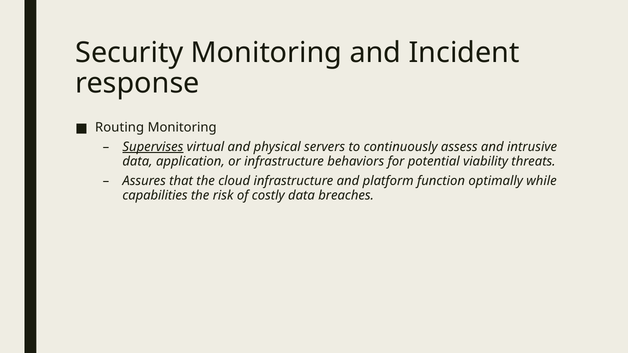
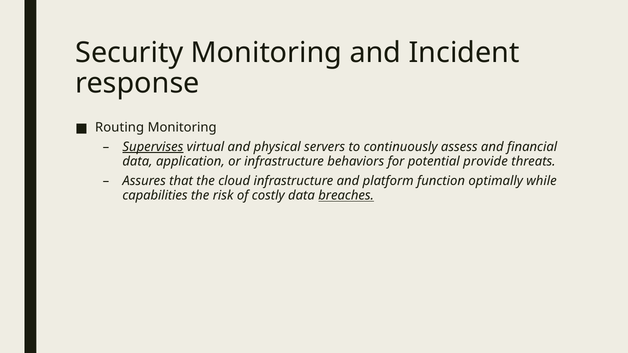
intrusive: intrusive -> financial
viability: viability -> provide
breaches underline: none -> present
